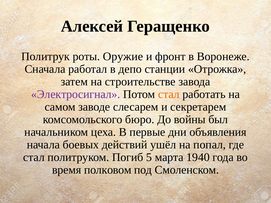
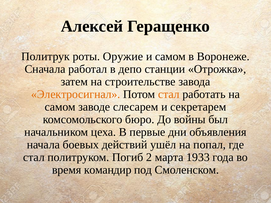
и фронт: фронт -> самом
Электросигнал colour: purple -> orange
5: 5 -> 2
1940: 1940 -> 1933
полковом: полковом -> командир
